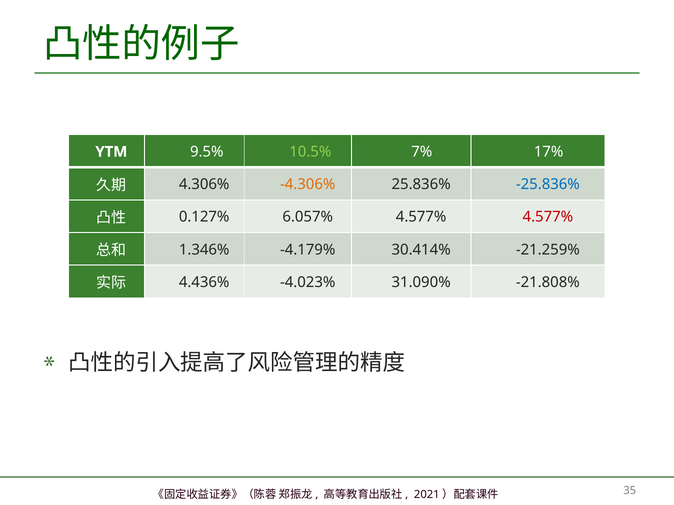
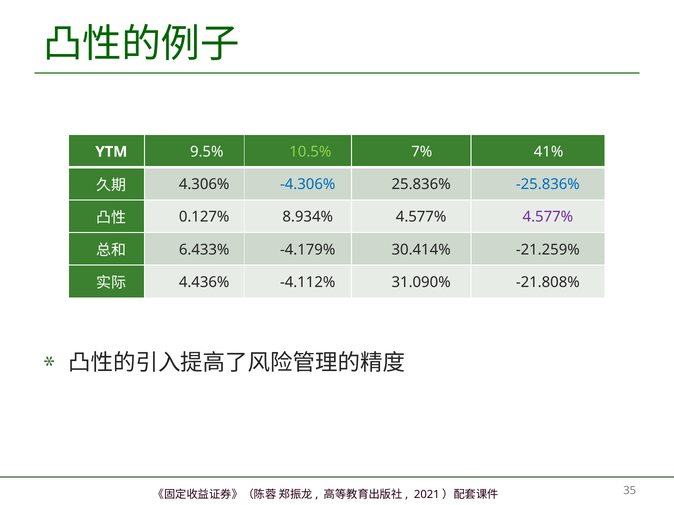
17%: 17% -> 41%
-4.306% colour: orange -> blue
6.057%: 6.057% -> 8.934%
4.577% at (548, 217) colour: red -> purple
1.346%: 1.346% -> 6.433%
-4.023%: -4.023% -> -4.112%
